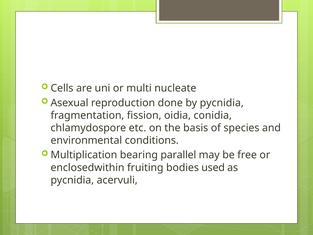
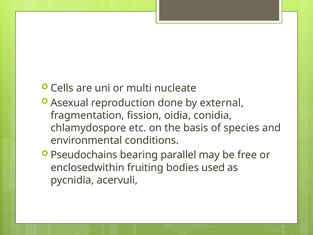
by pycnidia: pycnidia -> external
Multiplication: Multiplication -> Pseudochains
